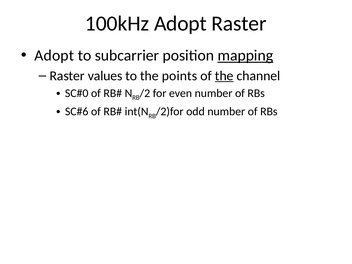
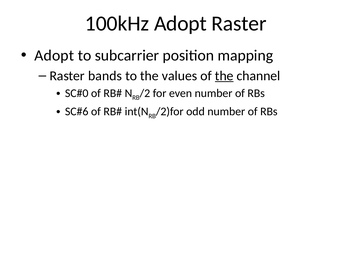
mapping underline: present -> none
values: values -> bands
points: points -> values
